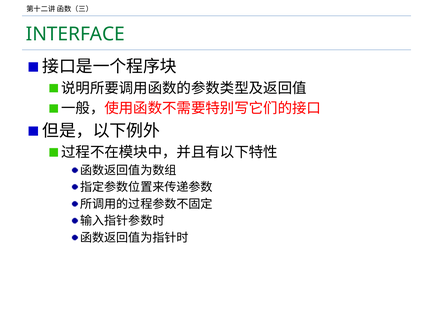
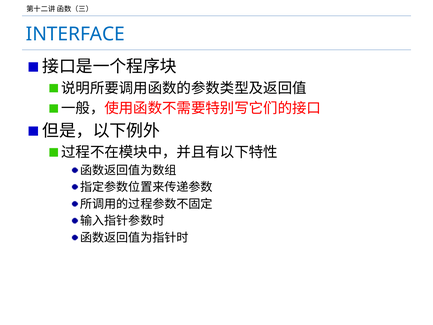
INTERFACE colour: green -> blue
